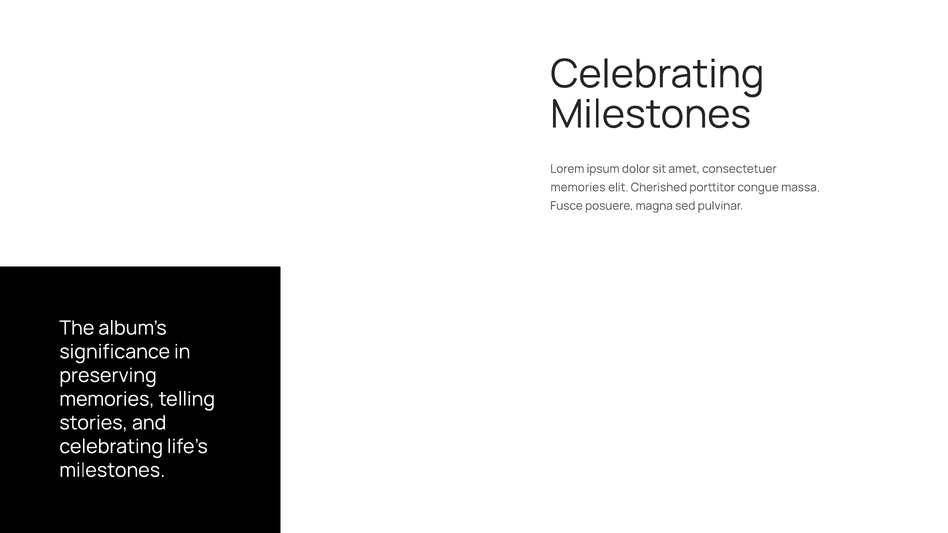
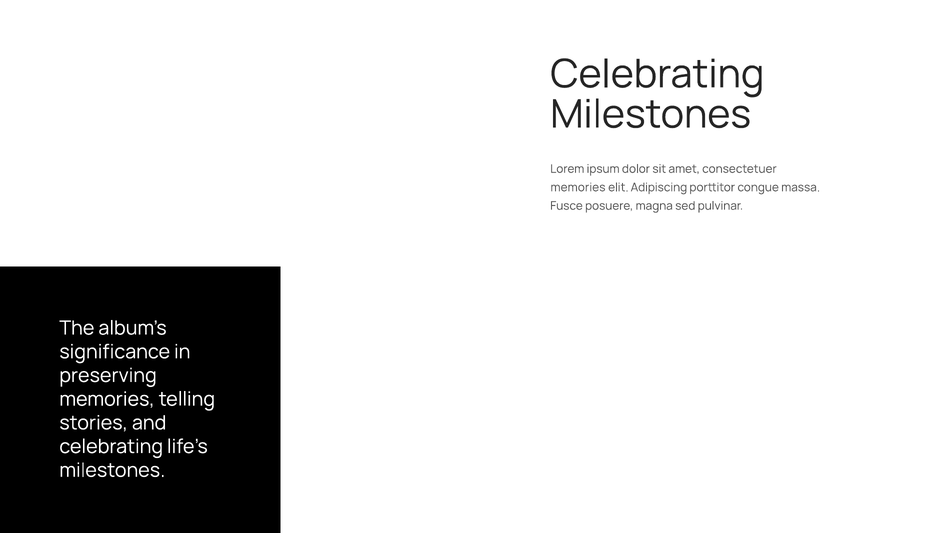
Cherished: Cherished -> Adipiscing
